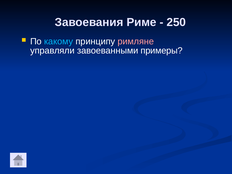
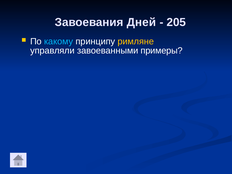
Риме: Риме -> Дней
250: 250 -> 205
римляне colour: pink -> yellow
